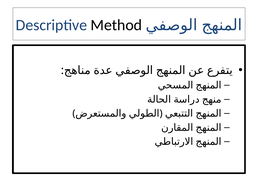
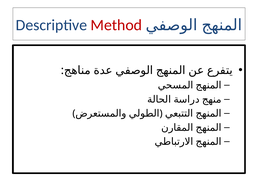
Method colour: black -> red
